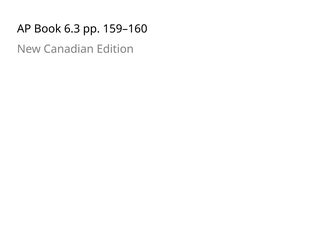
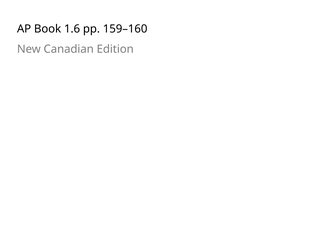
6.3: 6.3 -> 1.6
